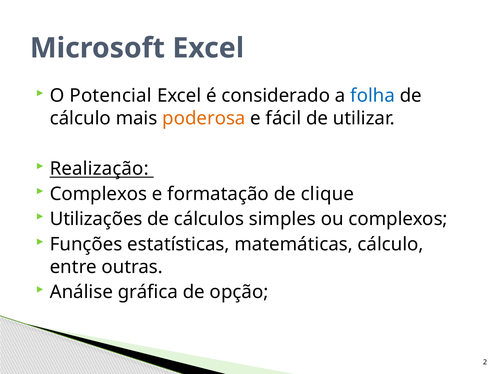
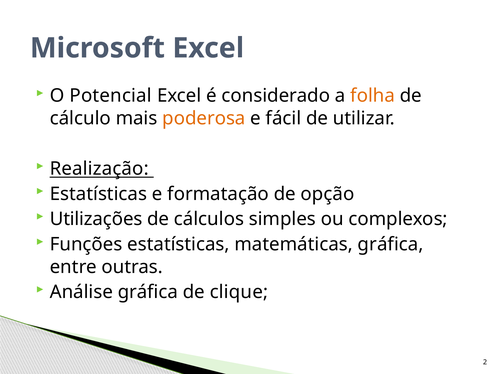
folha colour: blue -> orange
Complexos at (98, 194): Complexos -> Estatísticas
clique: clique -> opção
matemáticas cálculo: cálculo -> gráfica
opção: opção -> clique
